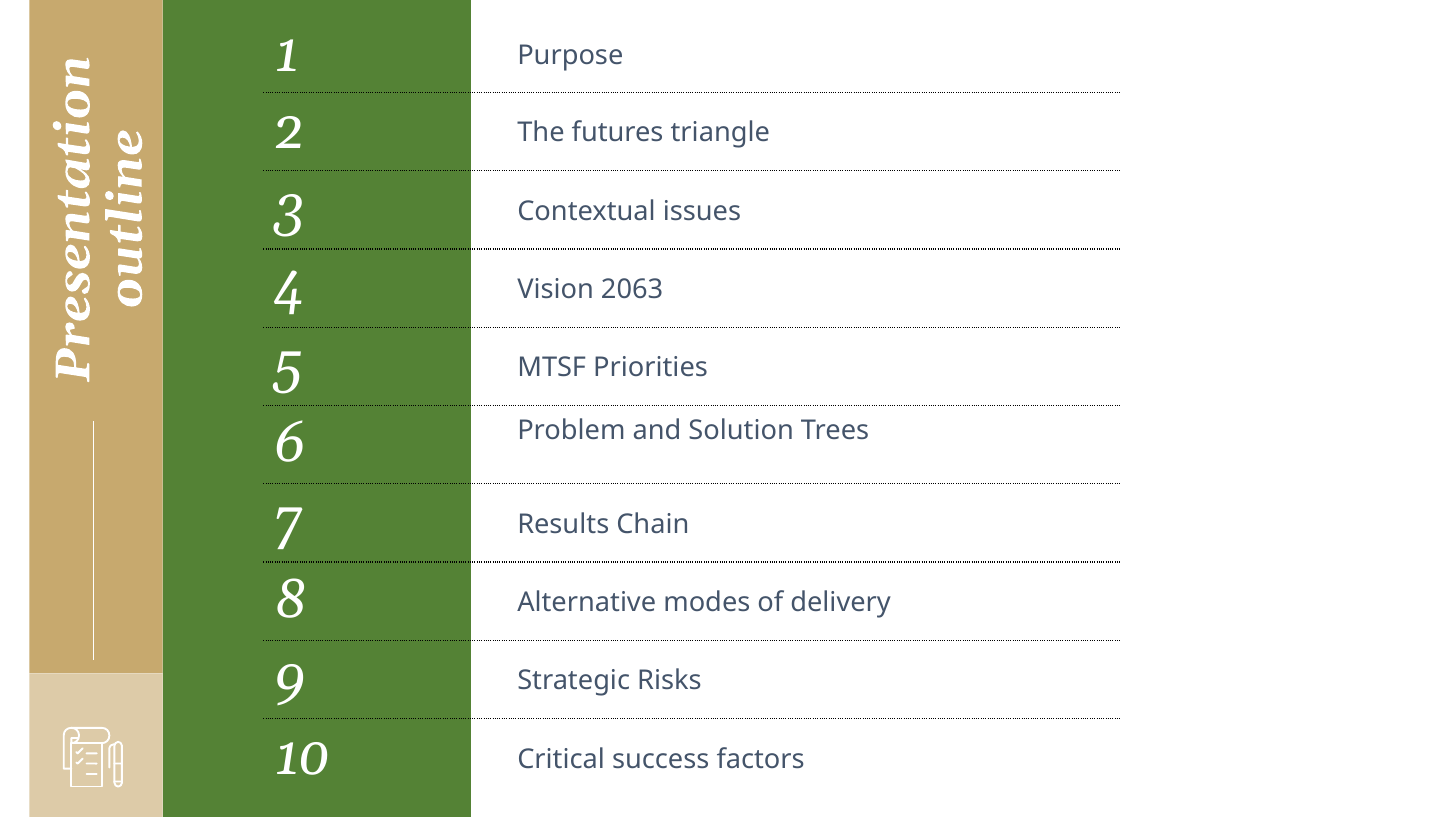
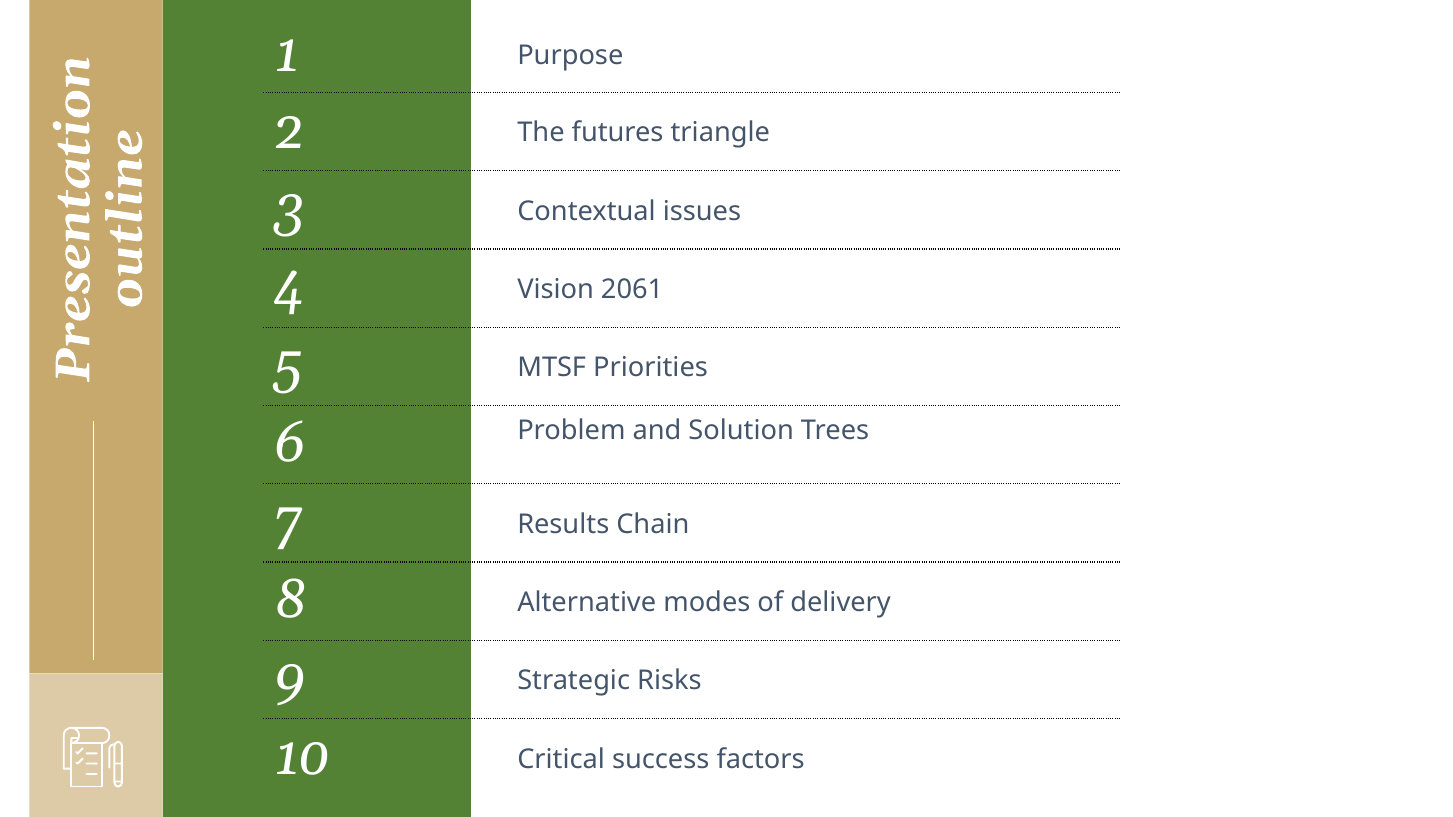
2063: 2063 -> 2061
